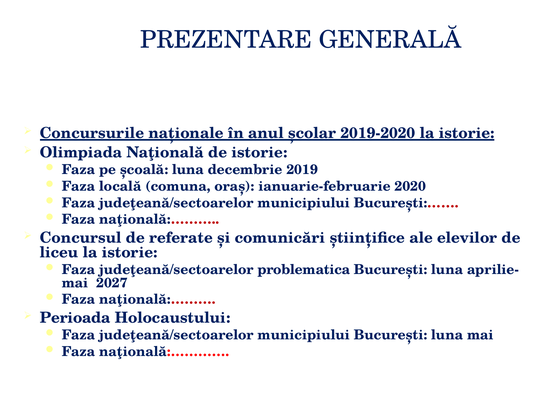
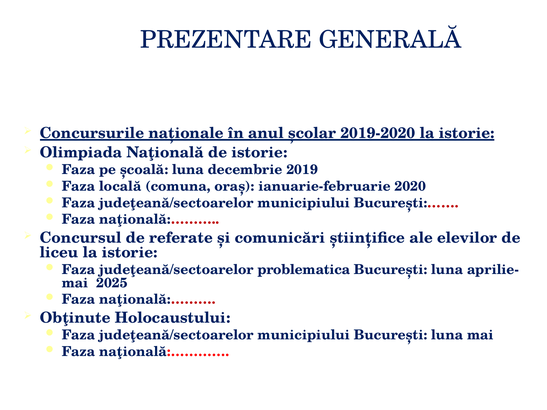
2027: 2027 -> 2025
Perioada: Perioada -> Obţinute
